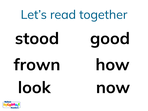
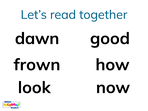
stood: stood -> dawn
